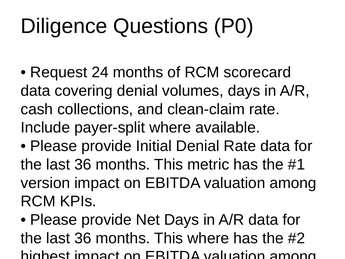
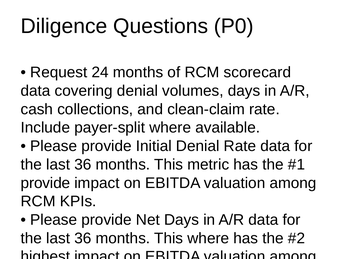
version at (45, 183): version -> provide
